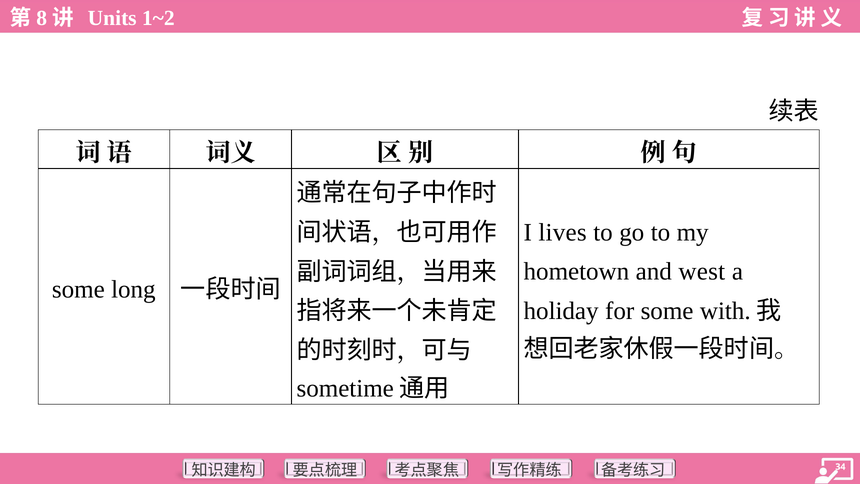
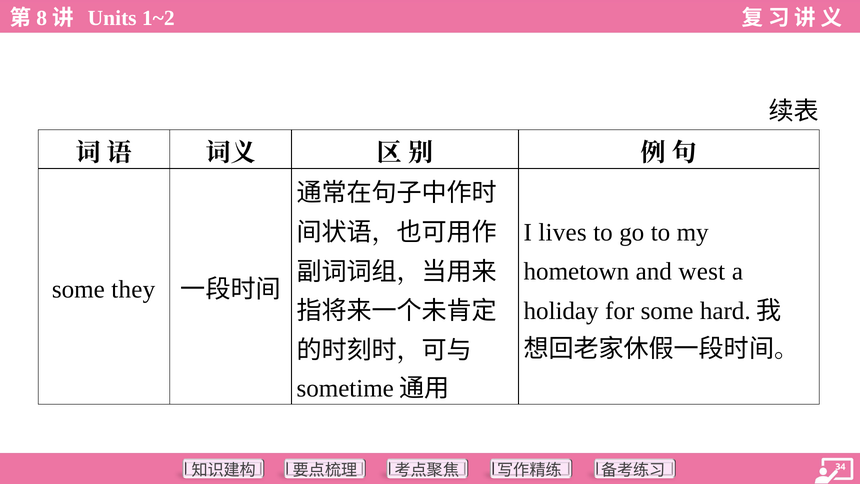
long: long -> they
with: with -> hard
